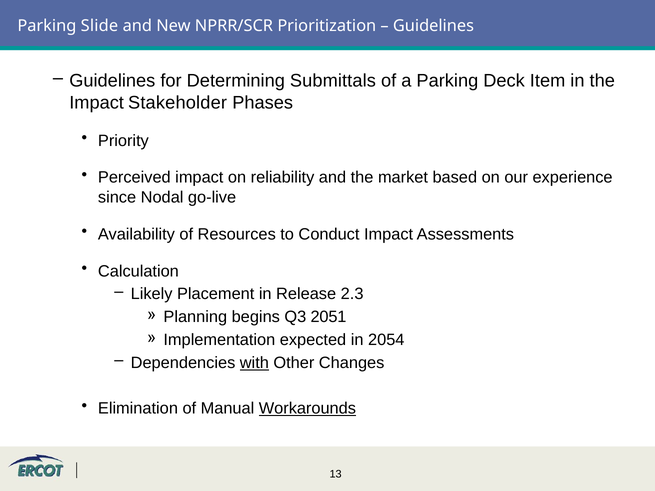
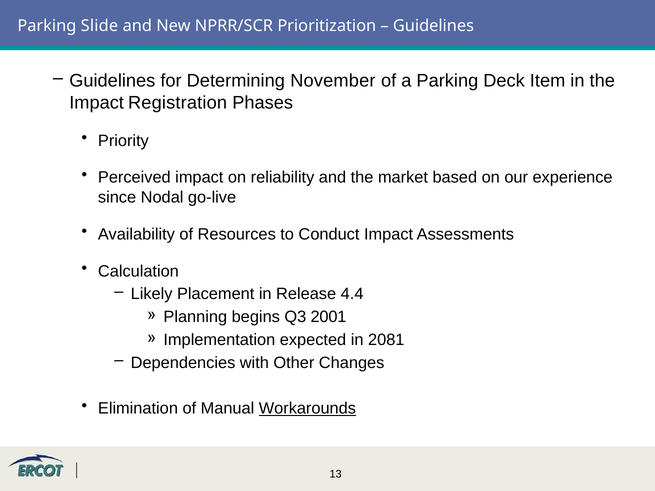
Submittals: Submittals -> November
Stakeholder: Stakeholder -> Registration
2.3: 2.3 -> 4.4
2051: 2051 -> 2001
2054: 2054 -> 2081
with underline: present -> none
